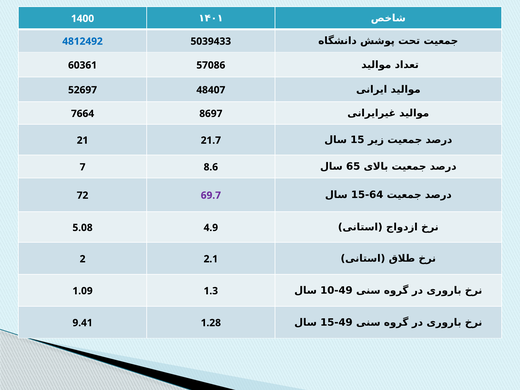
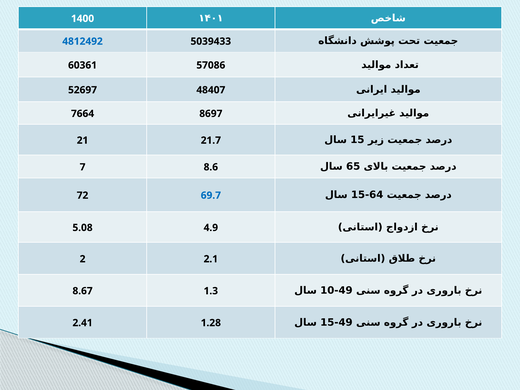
69.7 colour: purple -> blue
1.09: 1.09 -> 8.67
9.41: 9.41 -> 2.41
